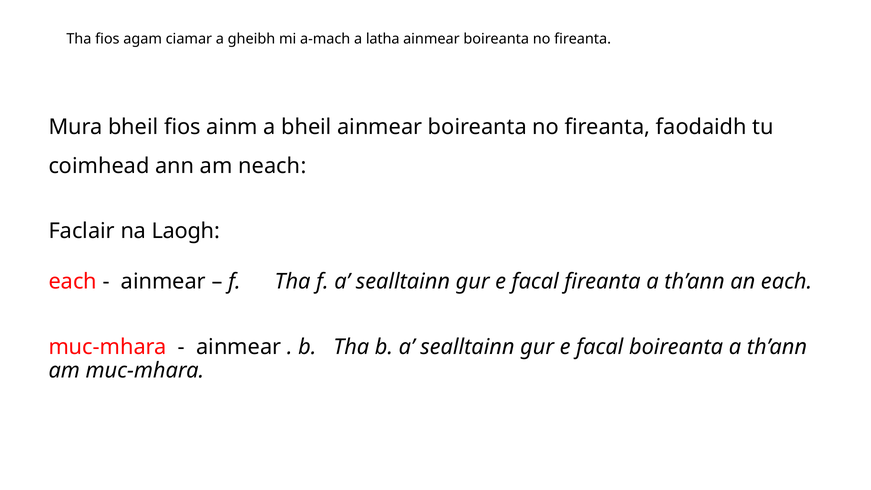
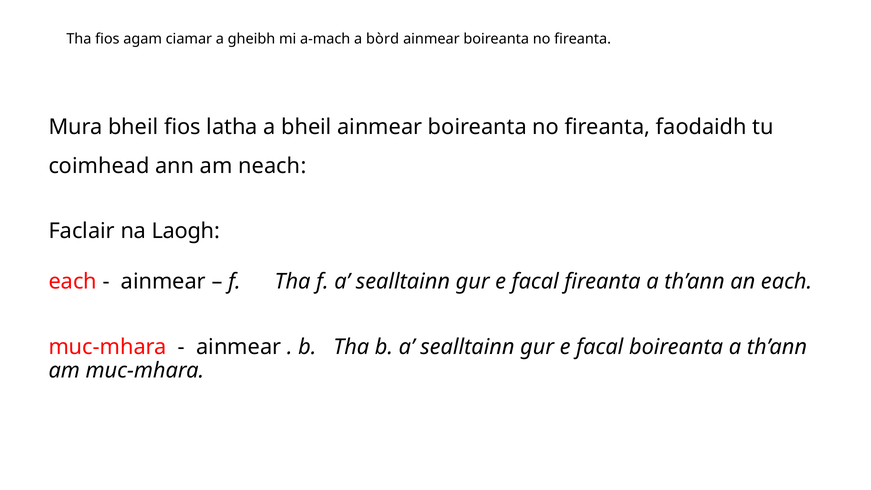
latha: latha -> bòrd
ainm: ainm -> latha
